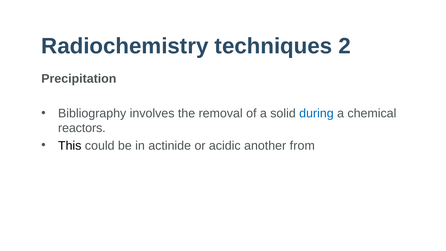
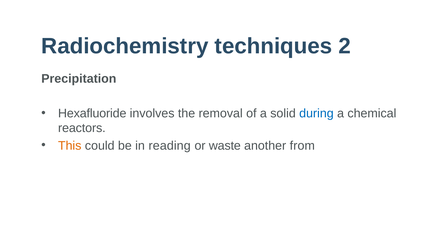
Bibliography: Bibliography -> Hexafluoride
This colour: black -> orange
actinide: actinide -> reading
acidic: acidic -> waste
